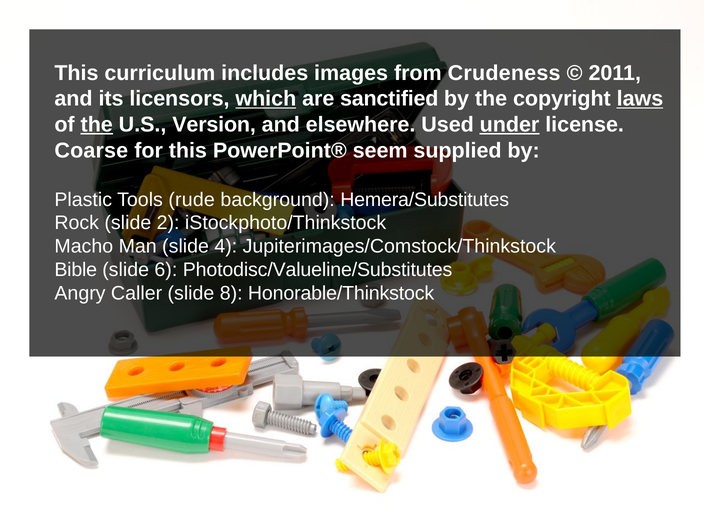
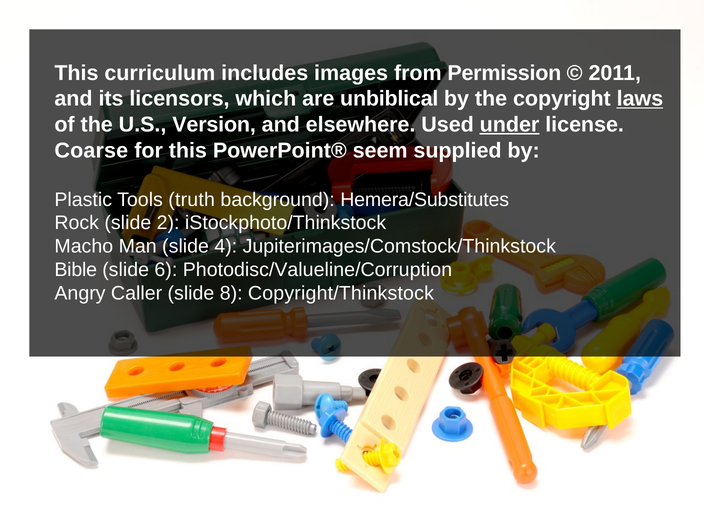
Crudeness: Crudeness -> Permission
which underline: present -> none
sanctified: sanctified -> unbiblical
the at (97, 125) underline: present -> none
rude: rude -> truth
Photodisc/Valueline/Substitutes: Photodisc/Valueline/Substitutes -> Photodisc/Valueline/Corruption
Honorable/Thinkstock: Honorable/Thinkstock -> Copyright/Thinkstock
